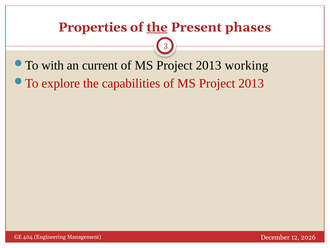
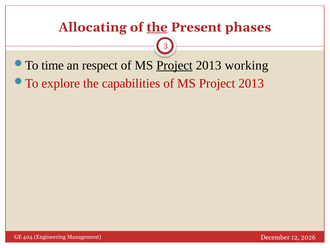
Properties: Properties -> Allocating
with: with -> time
current: current -> respect
Project at (174, 65) underline: none -> present
